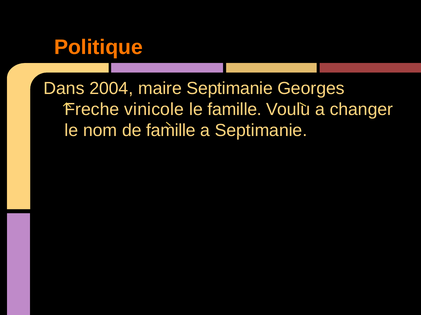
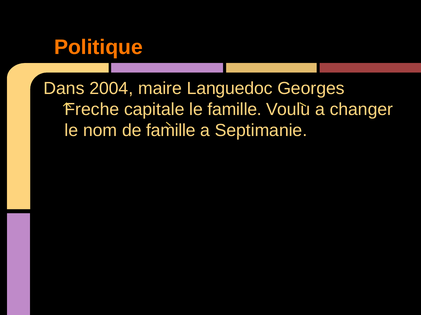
maire Septimanie: Septimanie -> Languedoc
vinicole: vinicole -> capitale
